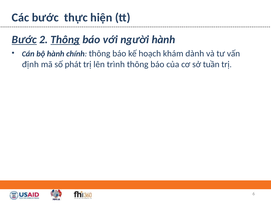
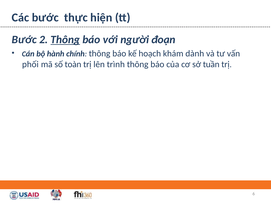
Bước at (24, 40) underline: present -> none
người hành: hành -> đoạn
định: định -> phối
phát: phát -> toàn
